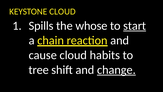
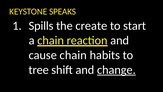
KEYSTONE CLOUD: CLOUD -> SPEAKS
whose: whose -> create
start underline: present -> none
cause cloud: cloud -> chain
